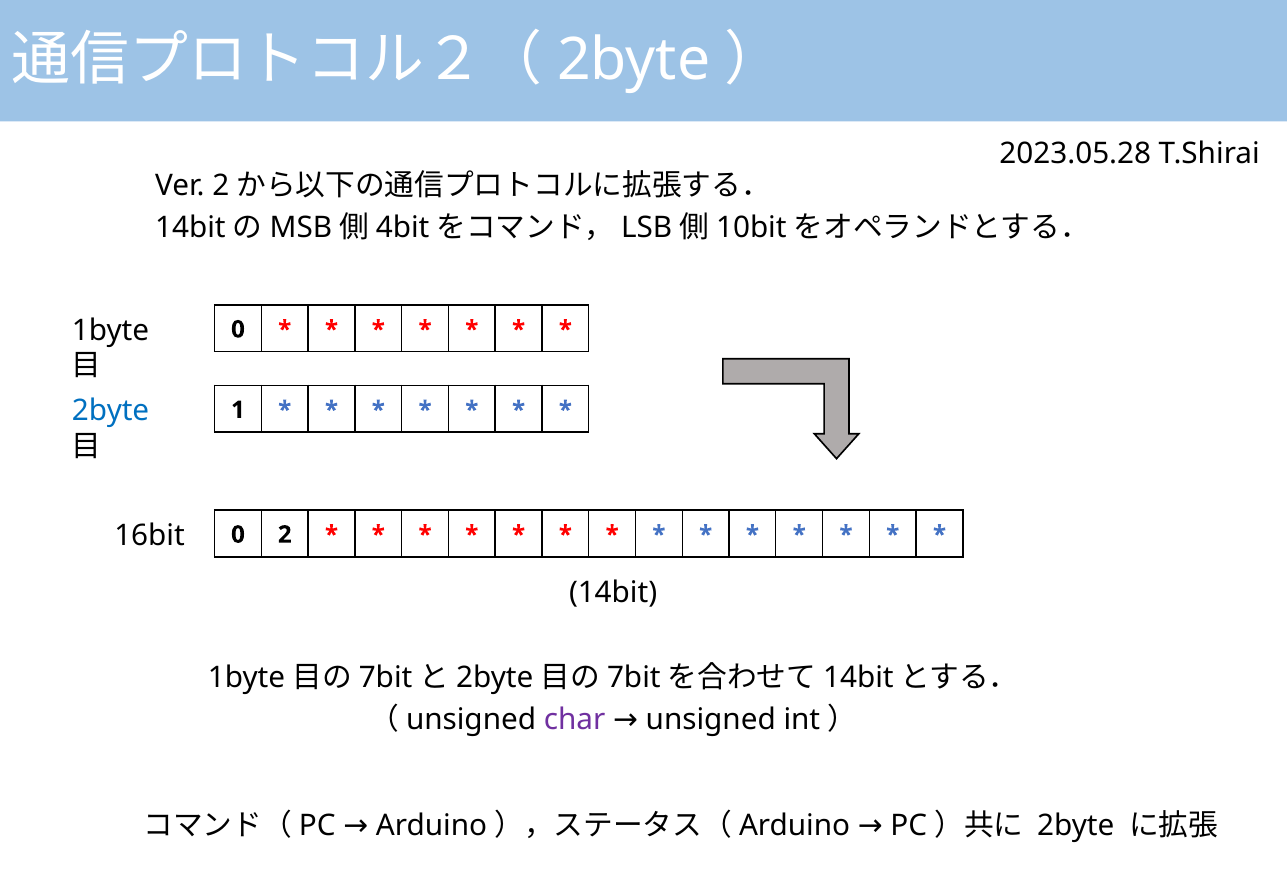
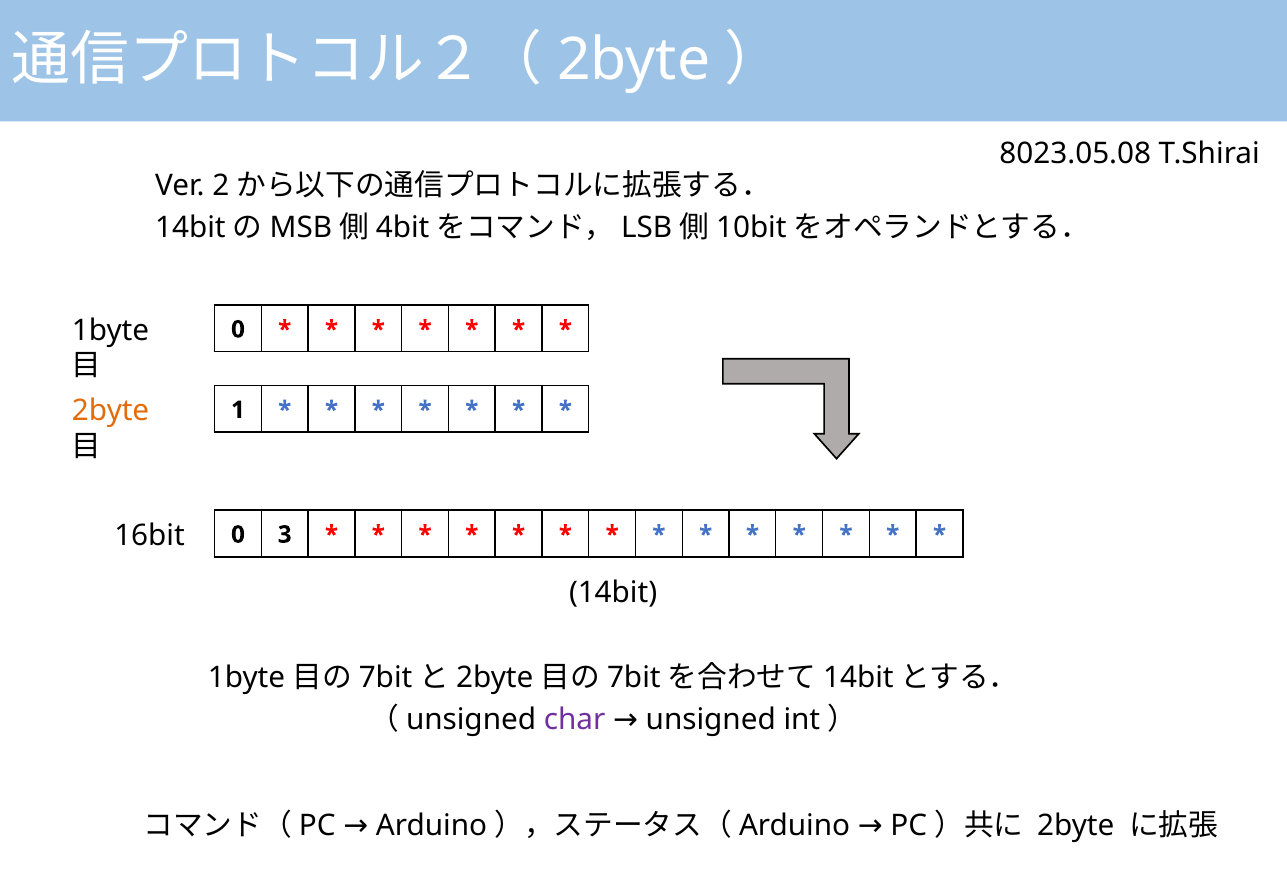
2023.05.28: 2023.05.28 -> 8023.05.08
2byte at (111, 411) colour: blue -> orange
2: 2 -> 3
